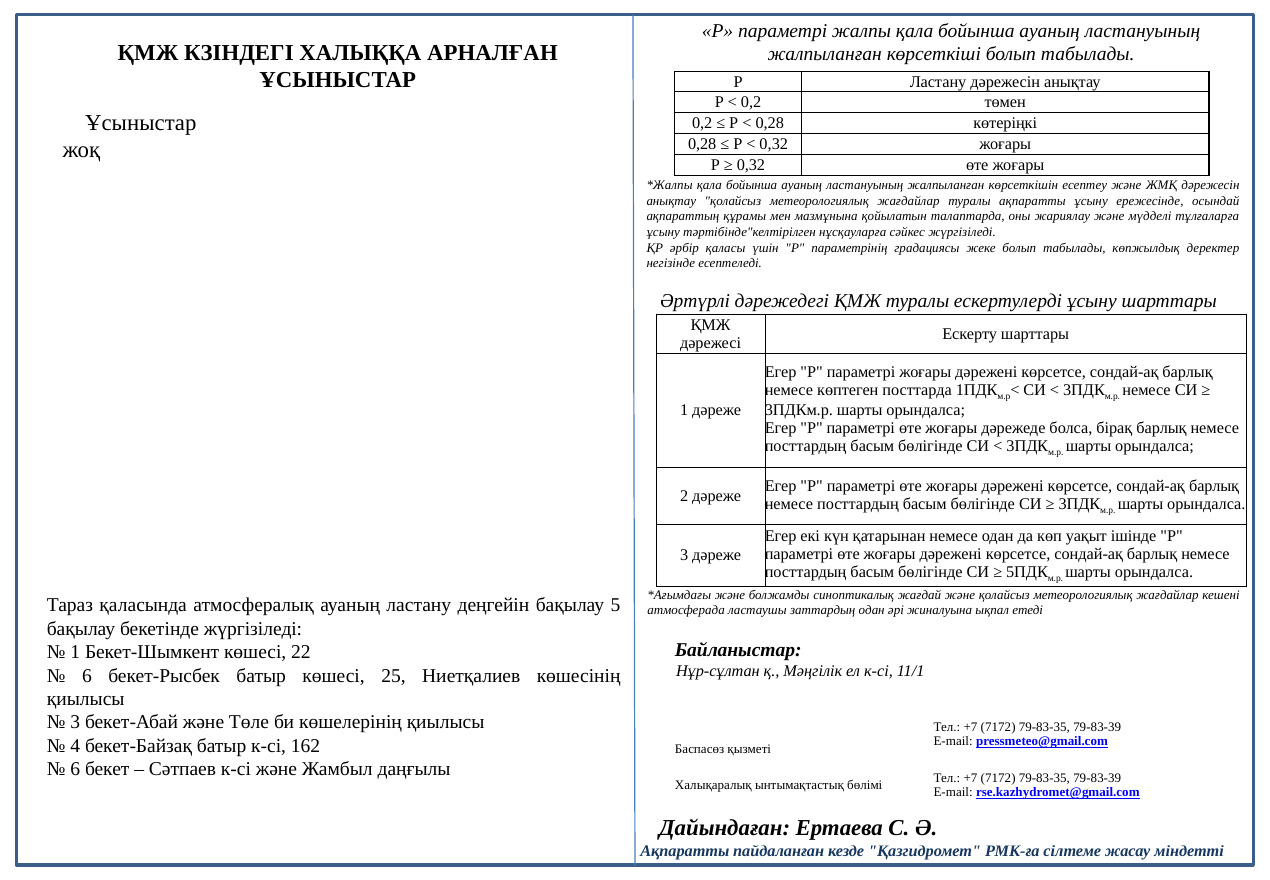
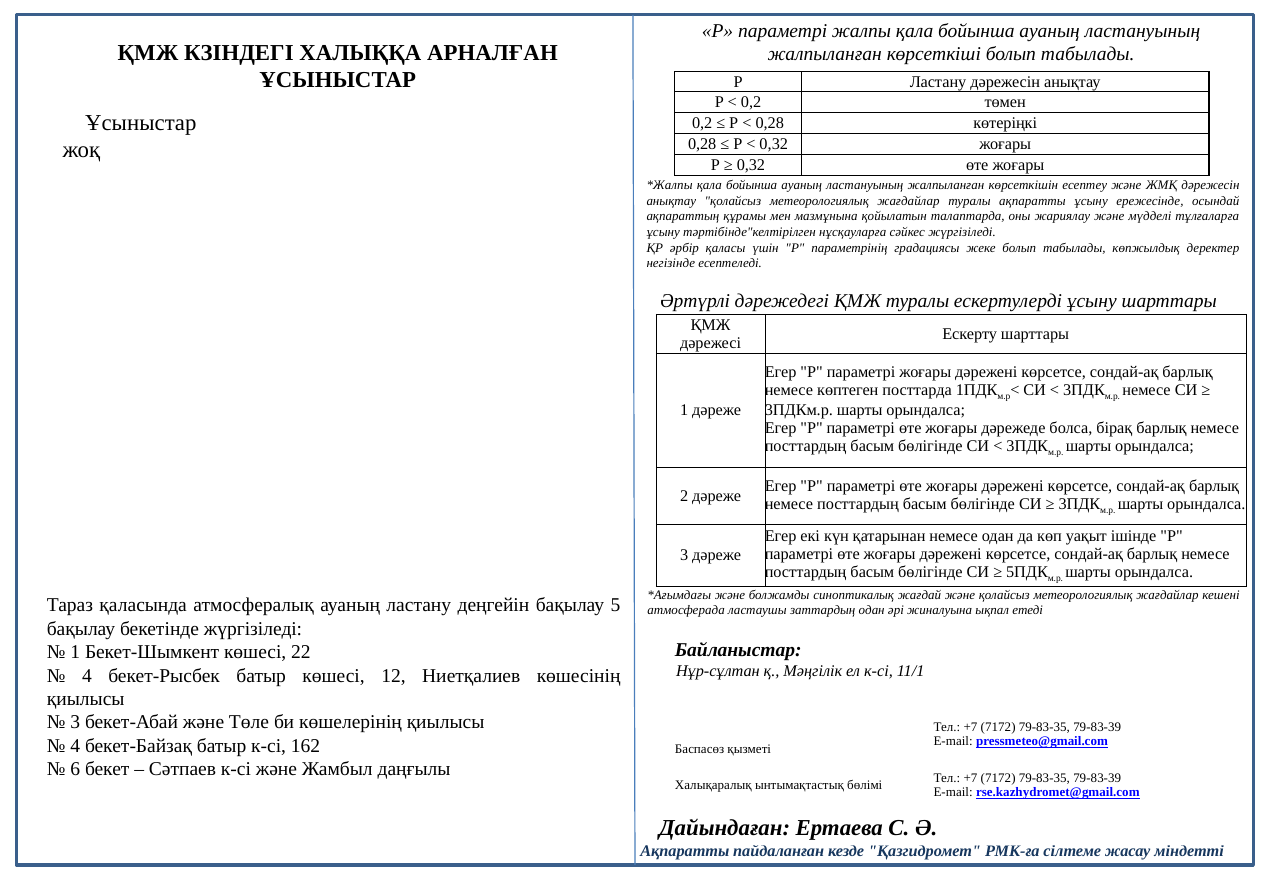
6 at (87, 675): 6 -> 4
25: 25 -> 12
